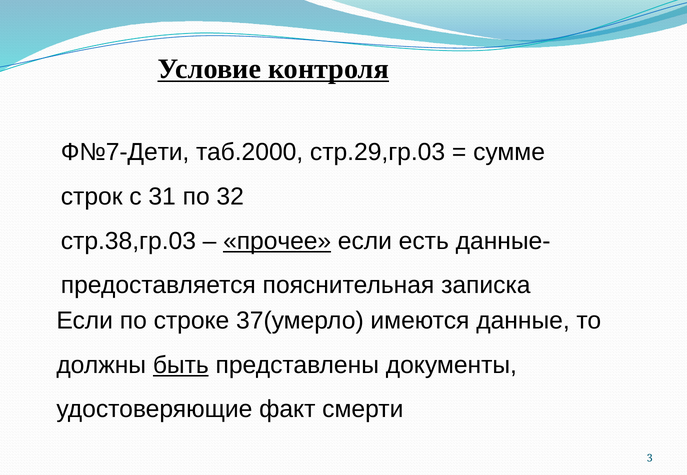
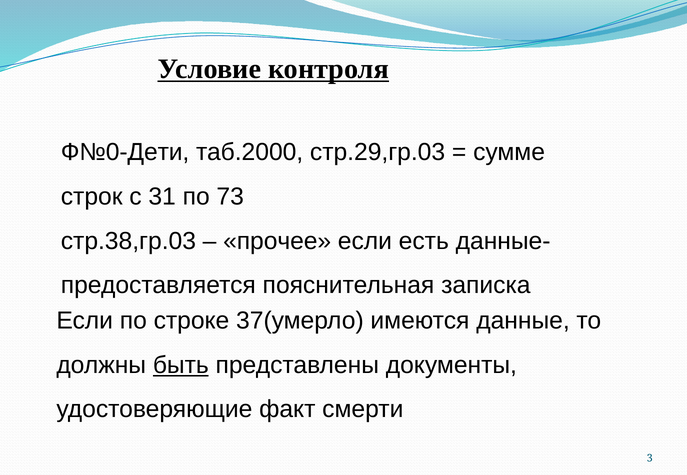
Ф№7-Дети: Ф№7-Дети -> Ф№0-Дети
32: 32 -> 73
прочее underline: present -> none
